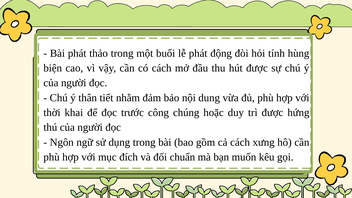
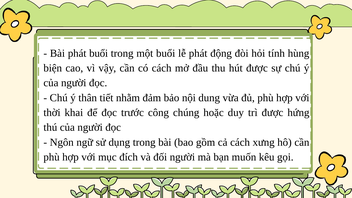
phát thảo: thảo -> buổi
đối chuẩn: chuẩn -> người
